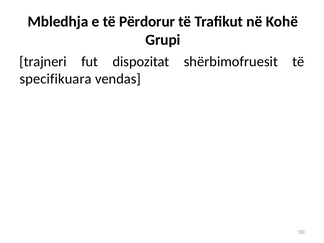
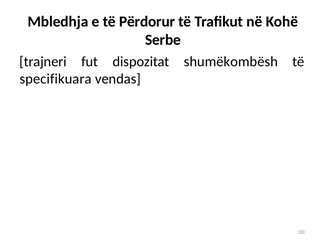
Grupi: Grupi -> Serbe
shërbimofruesit: shërbimofruesit -> shumëkombësh
